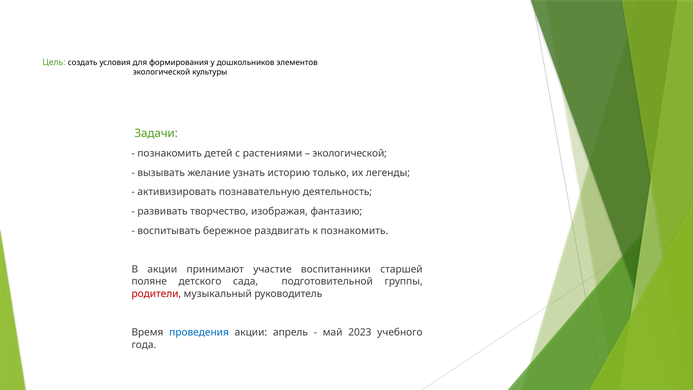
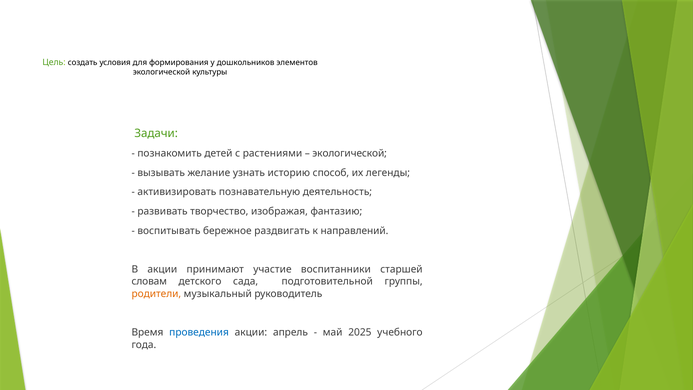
только: только -> способ
к познакомить: познакомить -> направлений
поляне: поляне -> словам
родители colour: red -> orange
2023: 2023 -> 2025
